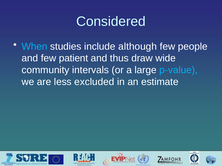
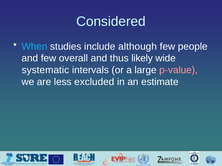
patient: patient -> overall
draw: draw -> likely
community: community -> systematic
p-value colour: light blue -> pink
